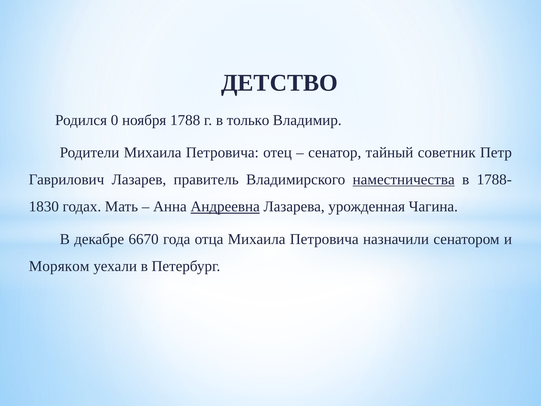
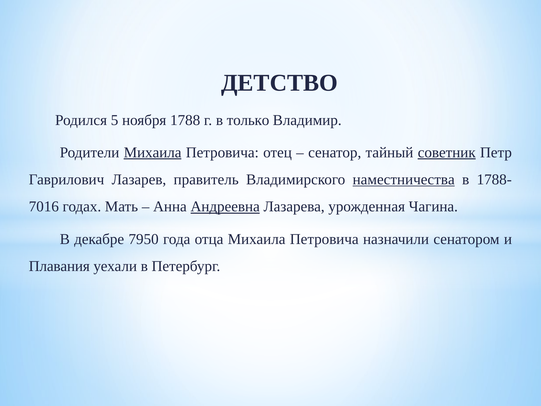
0: 0 -> 5
Михаила at (153, 152) underline: none -> present
советник underline: none -> present
1830: 1830 -> 7016
6670: 6670 -> 7950
Моряком: Моряком -> Плавания
